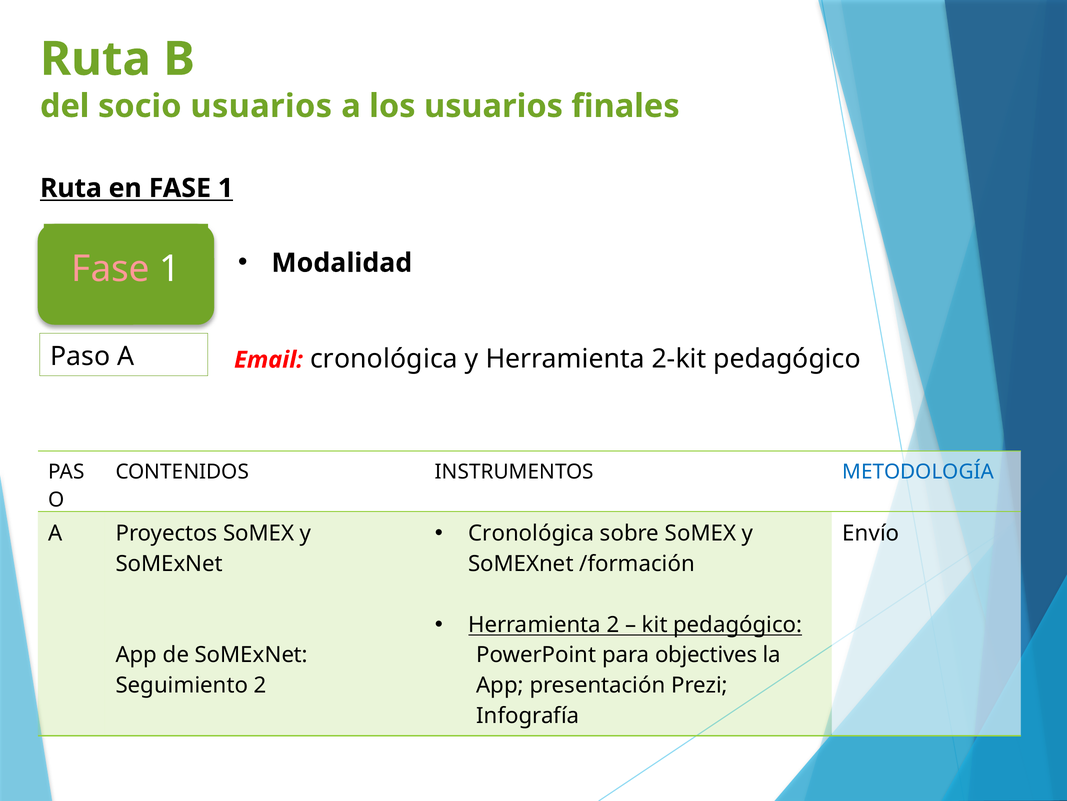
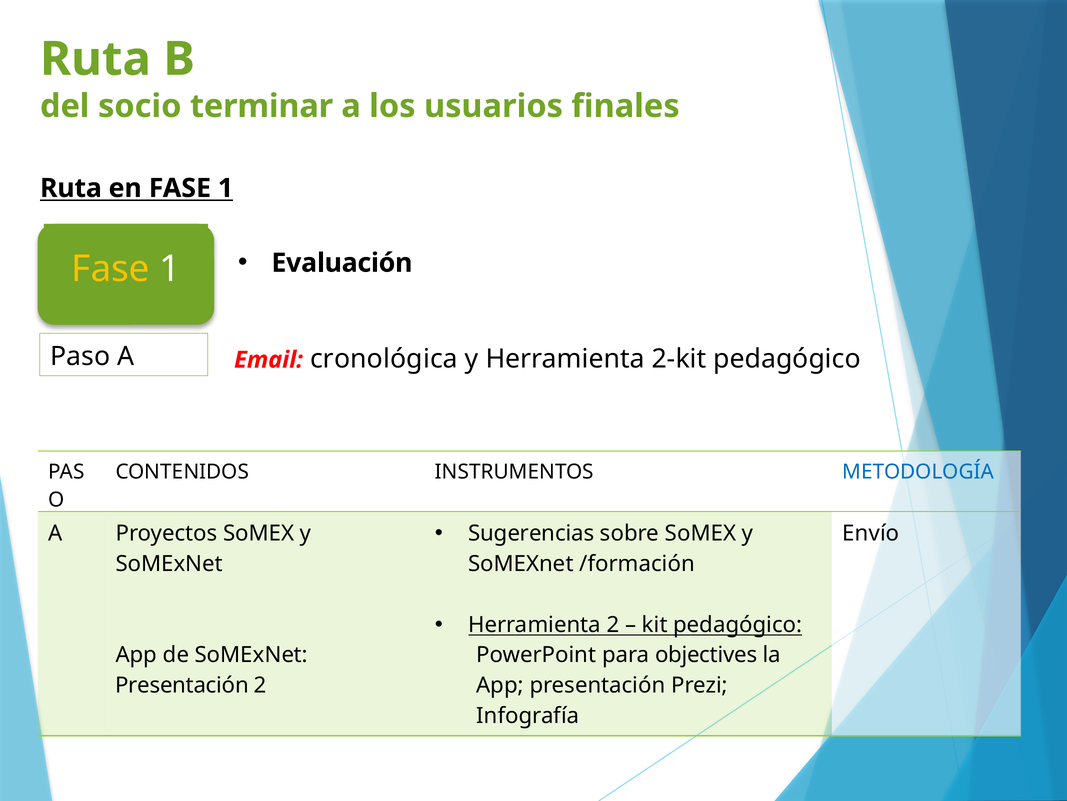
socio usuarios: usuarios -> terminar
Fase at (111, 269) colour: pink -> yellow
Modalidad: Modalidad -> Evaluación
Cronológica at (531, 533): Cronológica -> Sugerencias
Seguimiento at (182, 685): Seguimiento -> Presentación
